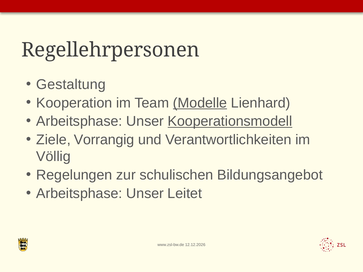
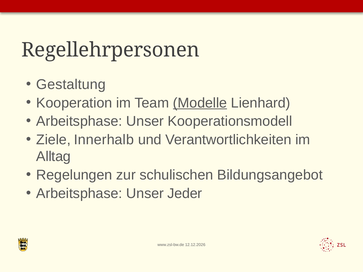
Kooperationsmodell underline: present -> none
Vorrangig: Vorrangig -> Innerhalb
Völlig: Völlig -> Alltag
Leitet: Leitet -> Jeder
